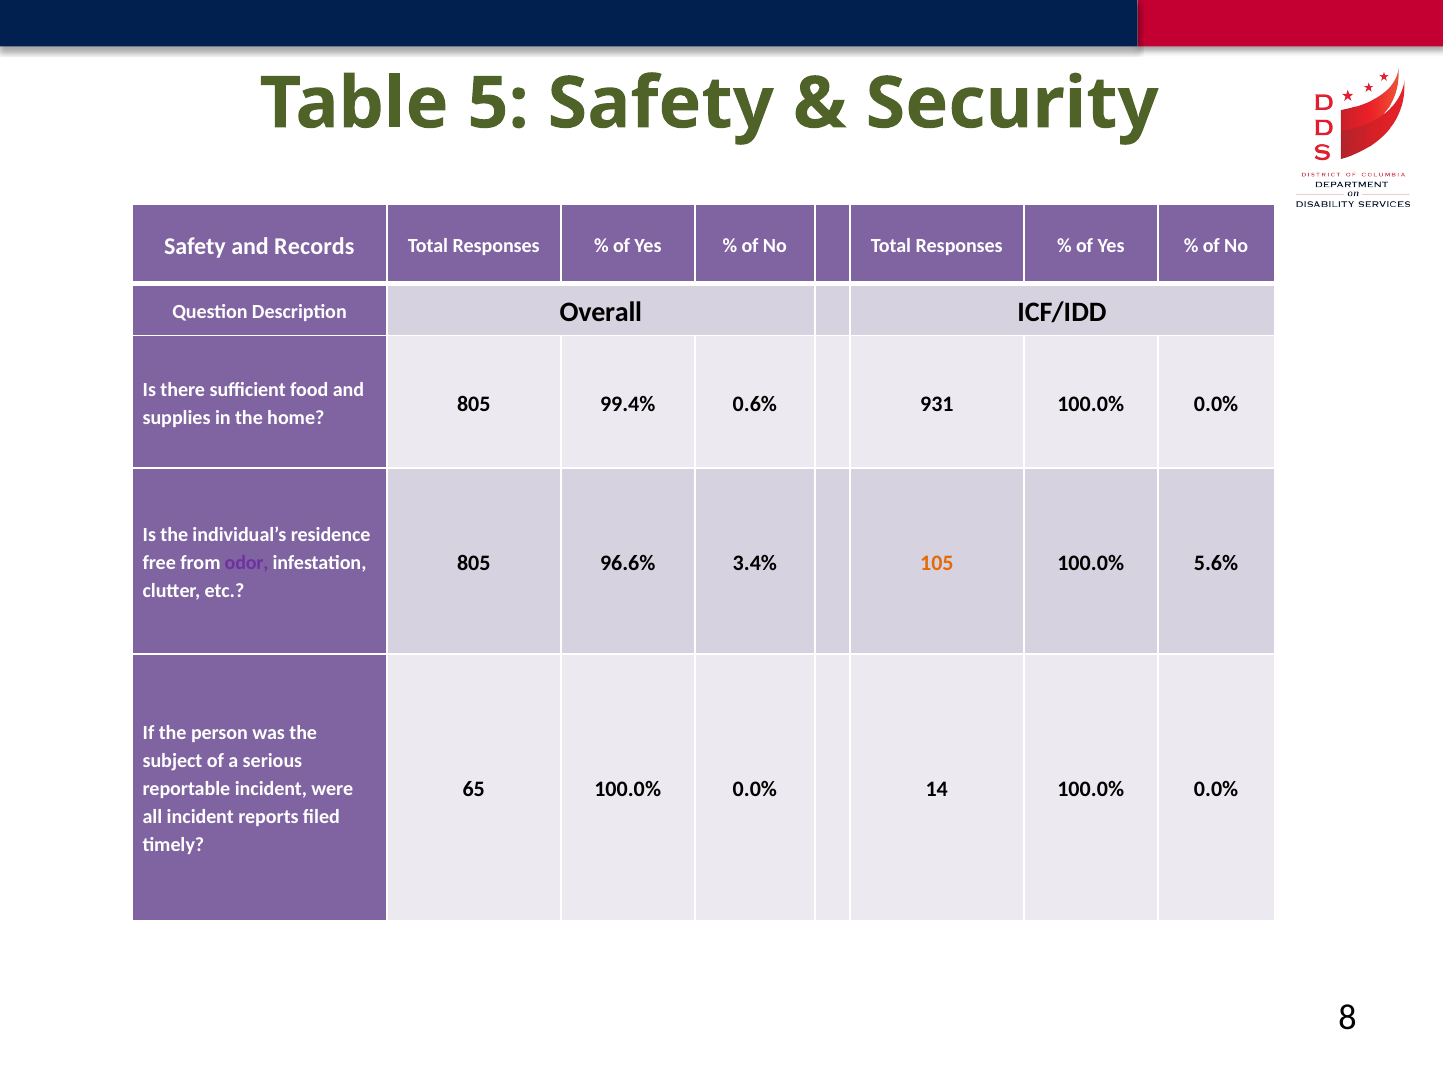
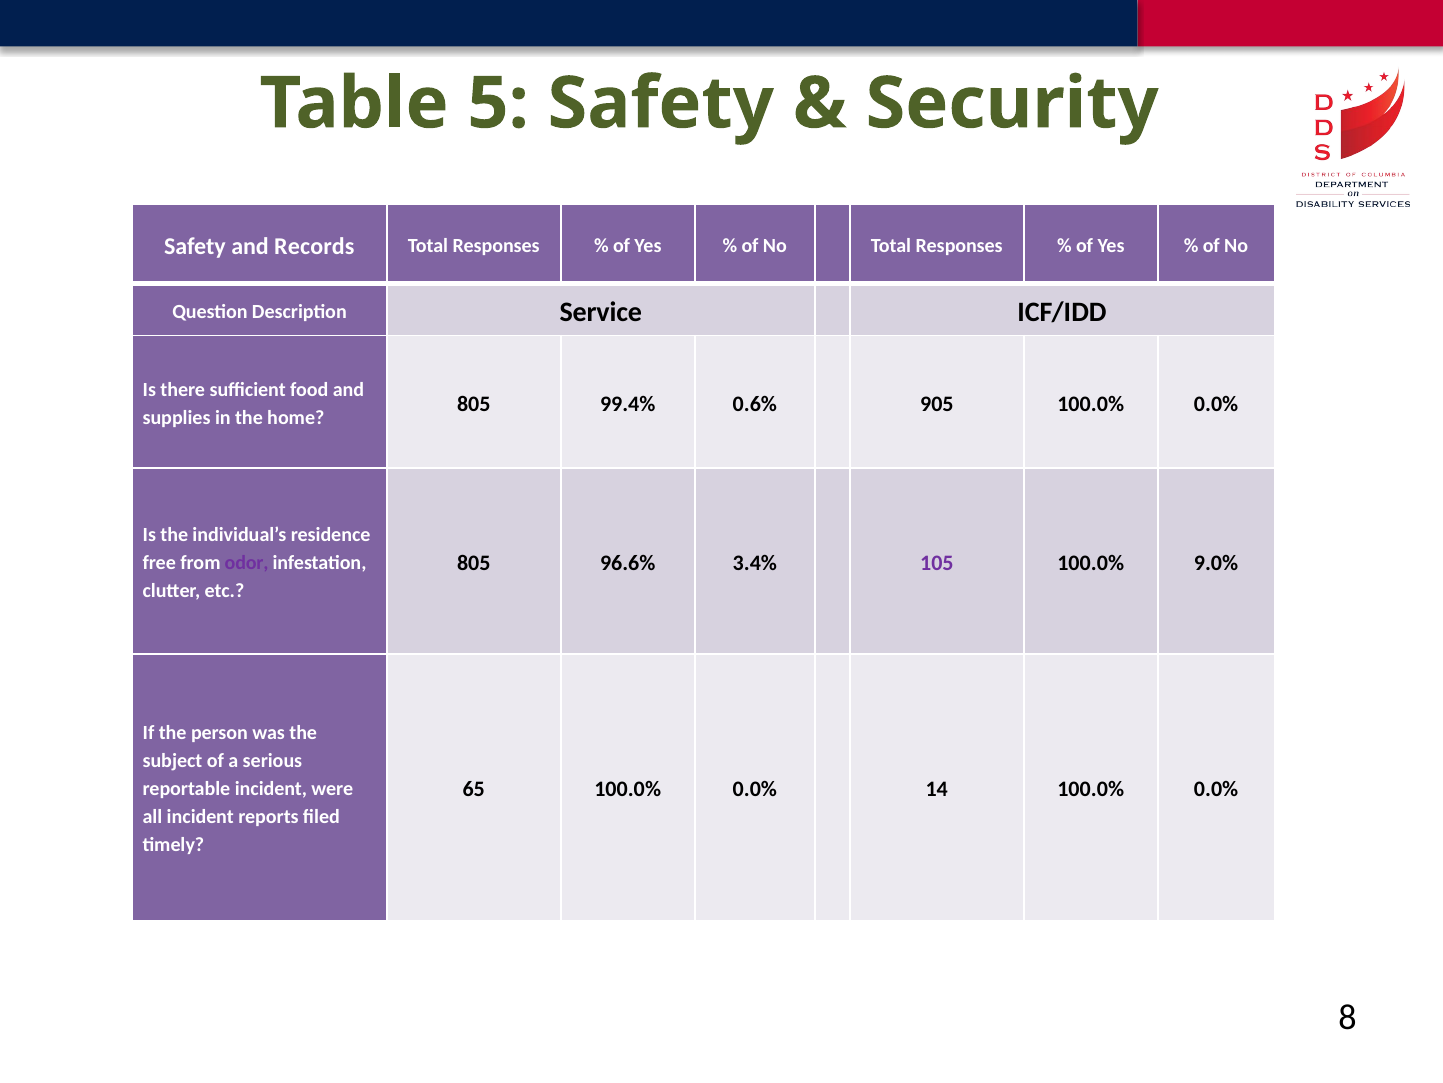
Overall: Overall -> Service
931: 931 -> 905
105 colour: orange -> purple
5.6%: 5.6% -> 9.0%
